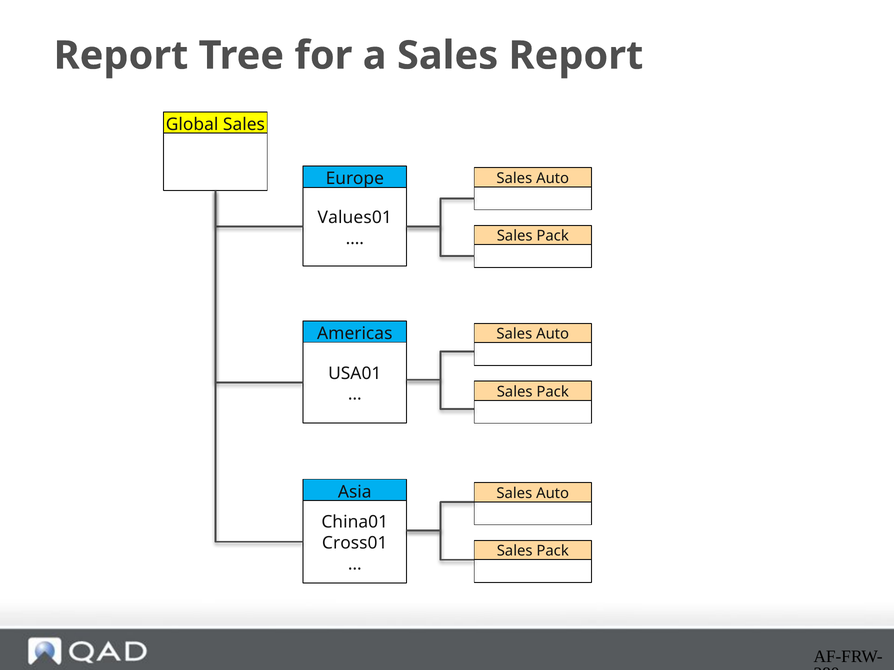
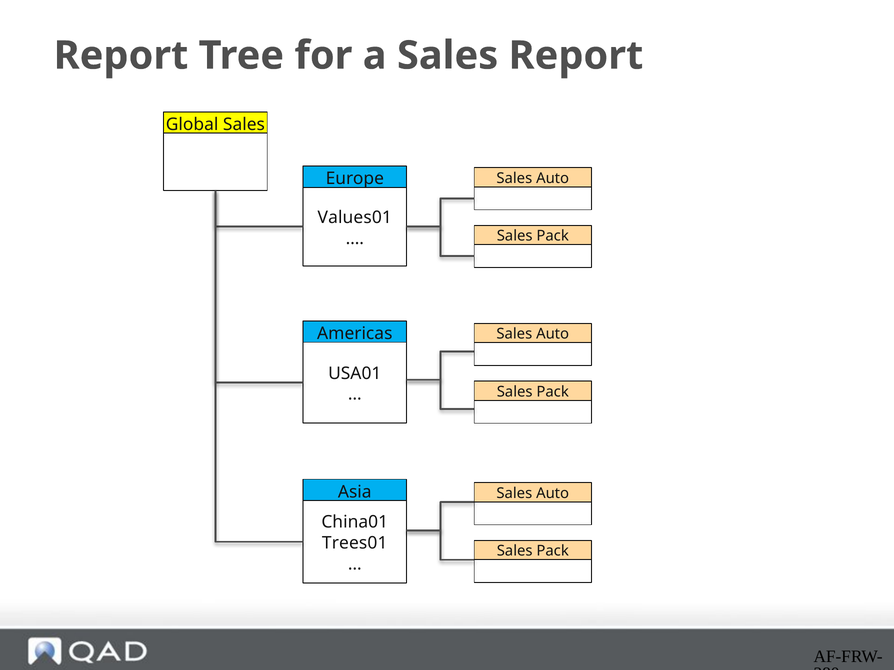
Cross01: Cross01 -> Trees01
